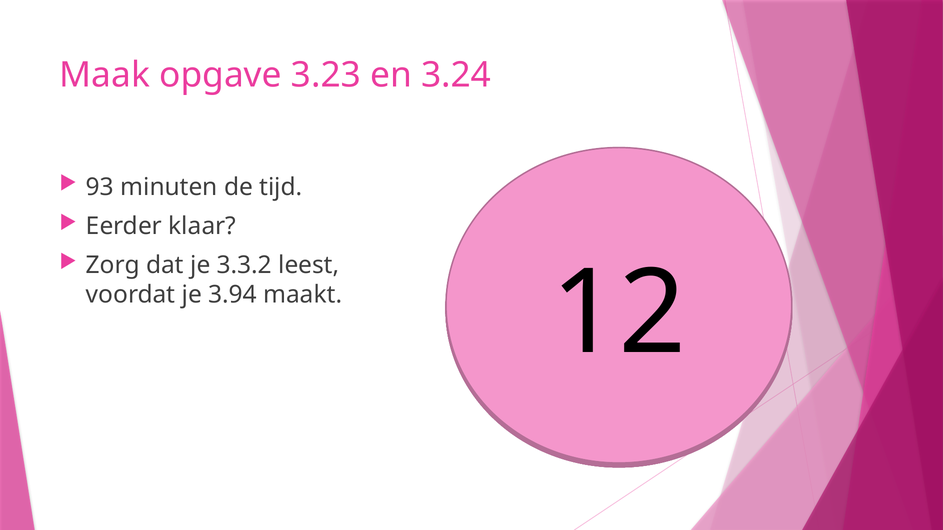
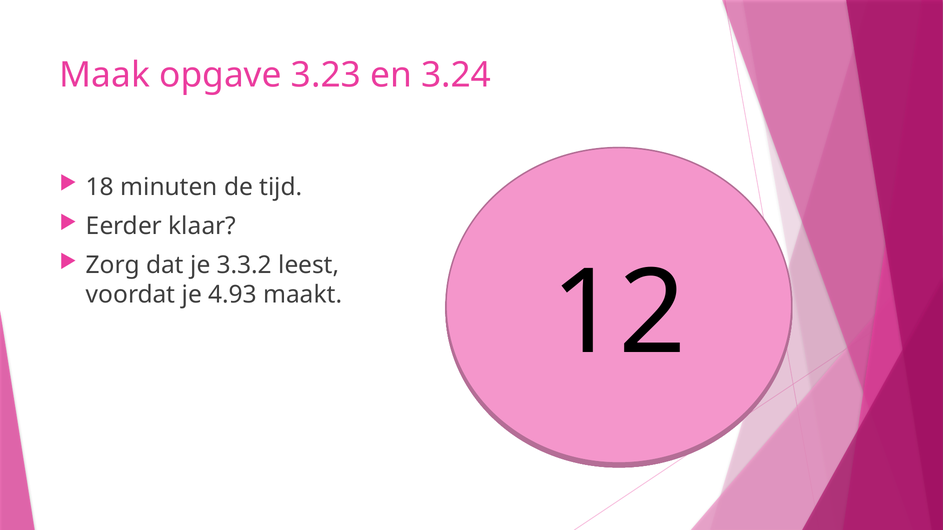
93: 93 -> 18
3.94: 3.94 -> 4.93
